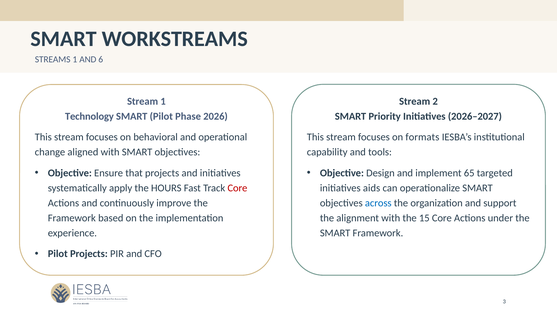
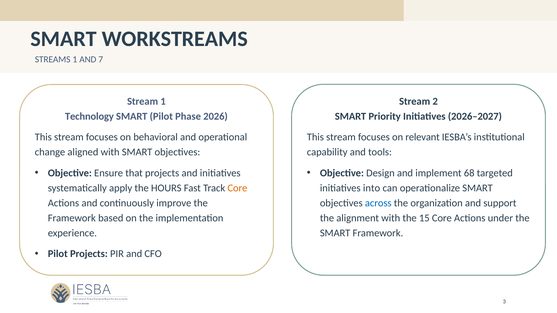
6: 6 -> 7
formats: formats -> relevant
65: 65 -> 68
Core at (237, 188) colour: red -> orange
aids: aids -> into
